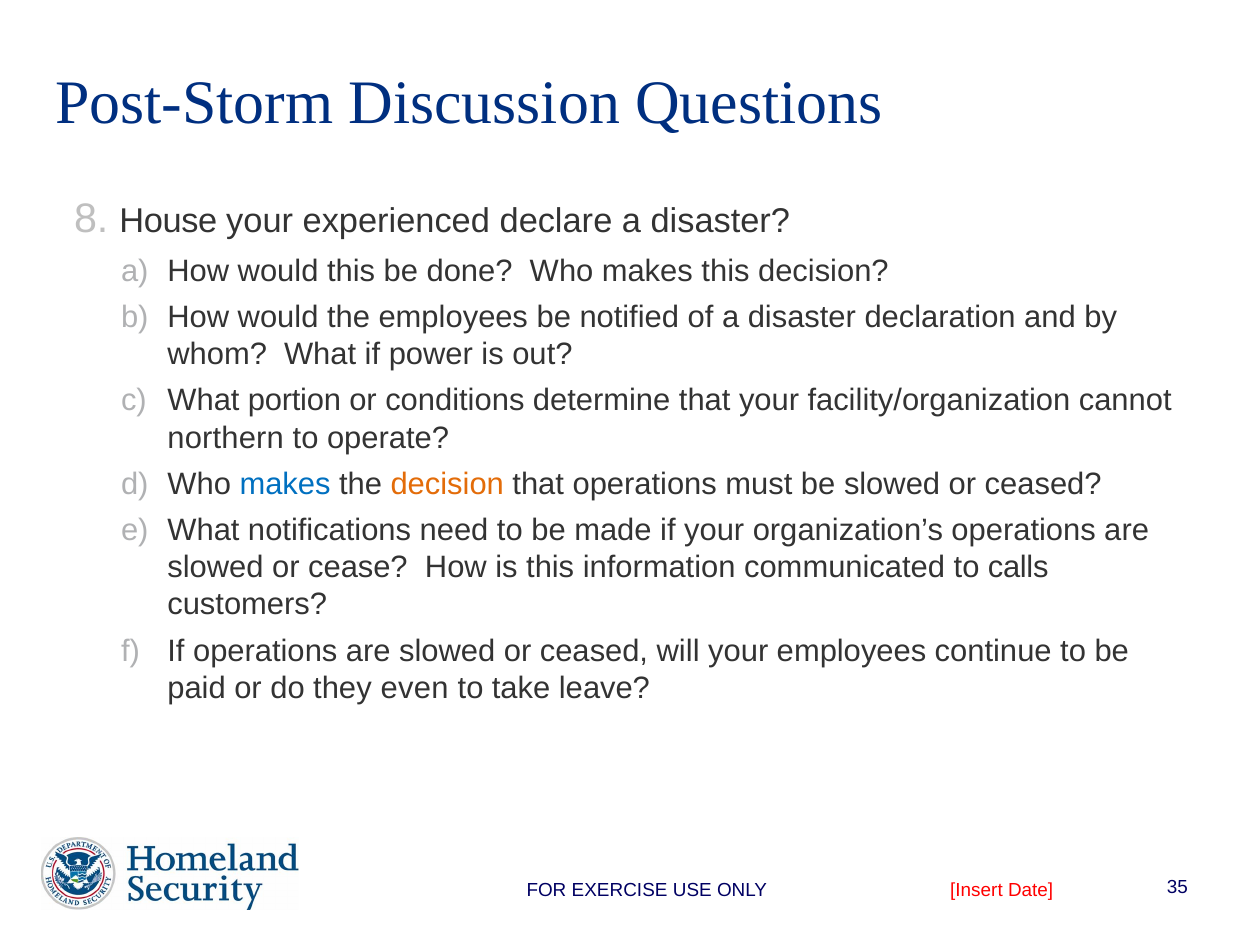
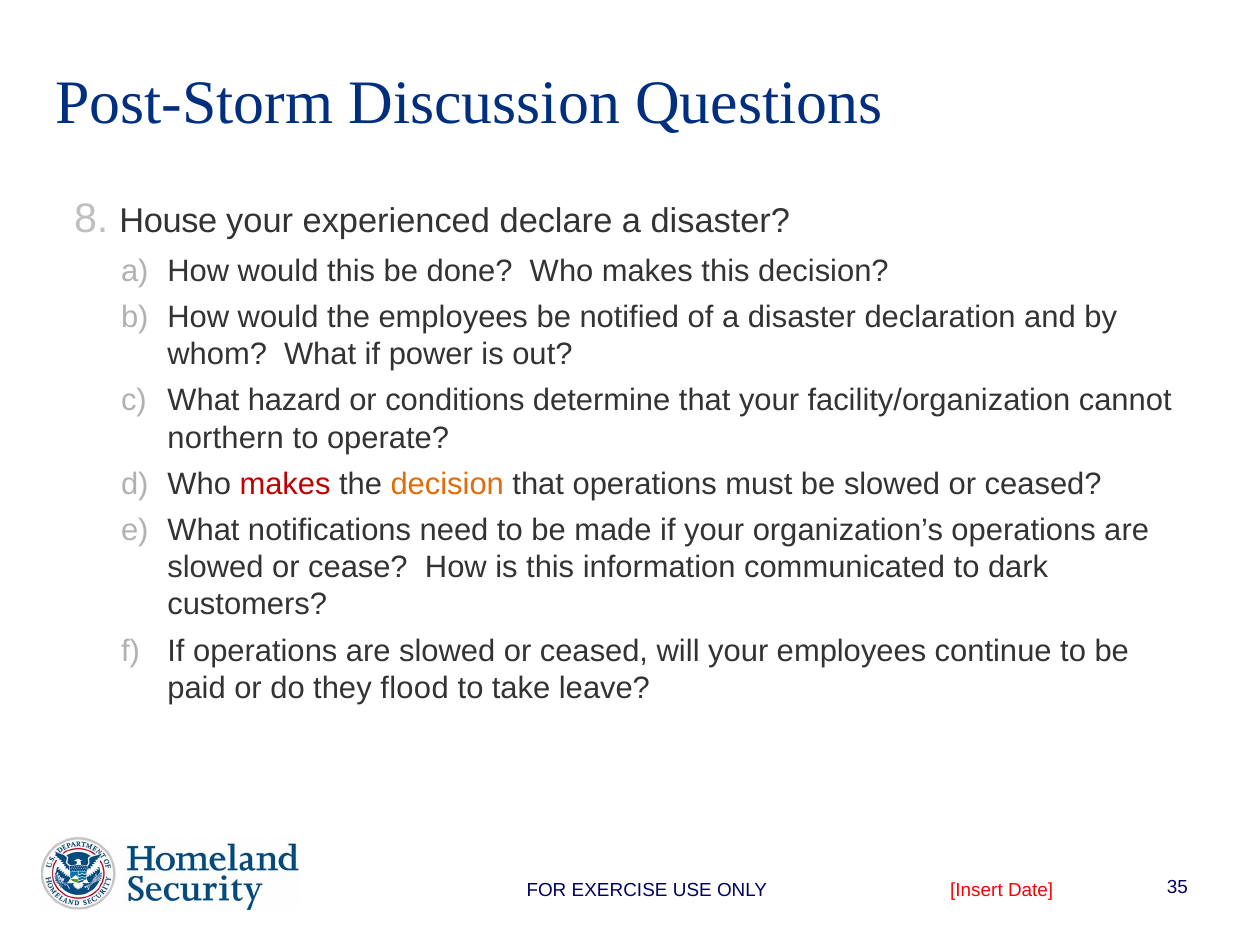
portion: portion -> hazard
makes at (285, 485) colour: blue -> red
calls: calls -> dark
even: even -> flood
